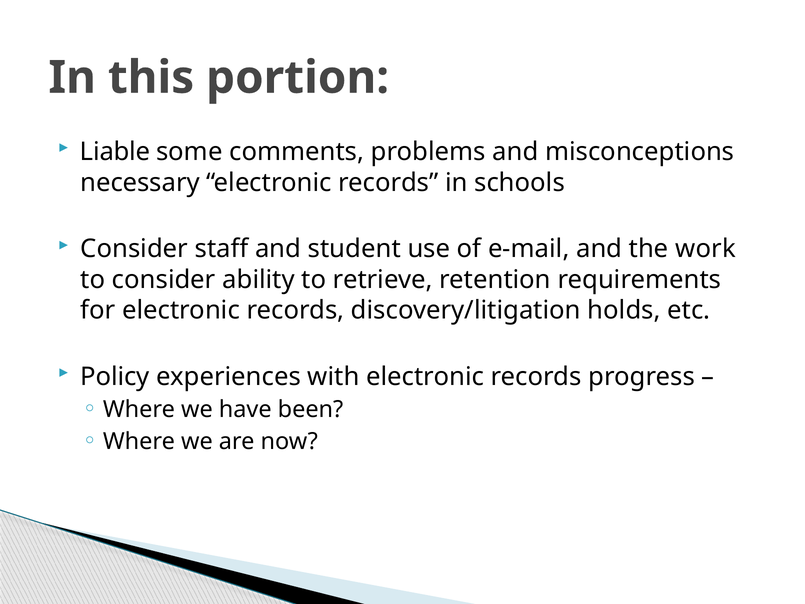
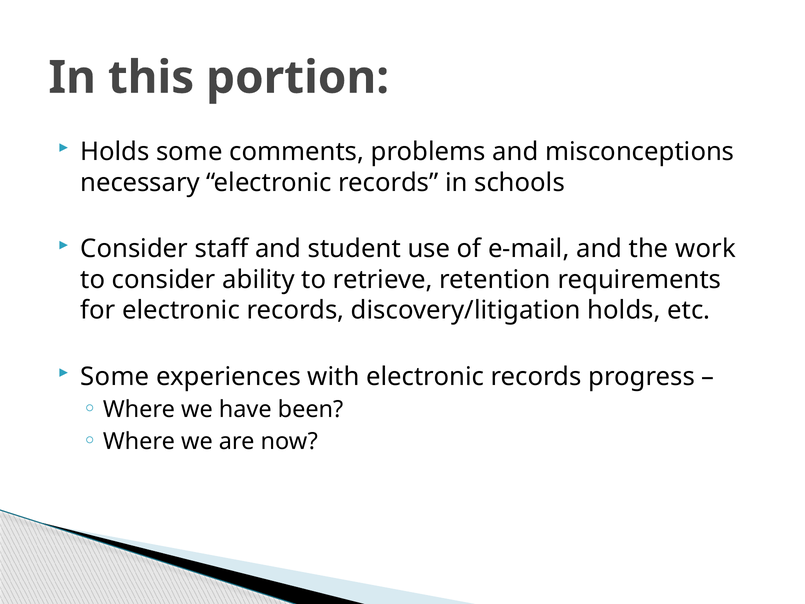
Liable at (115, 152): Liable -> Holds
Policy at (115, 376): Policy -> Some
